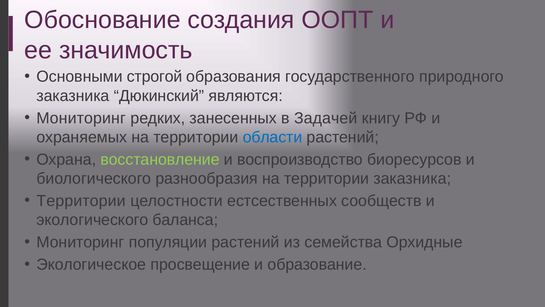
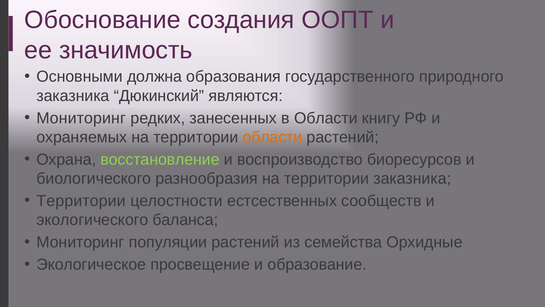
строгой: строгой -> должна
в Задачей: Задачей -> Области
области at (273, 137) colour: blue -> orange
